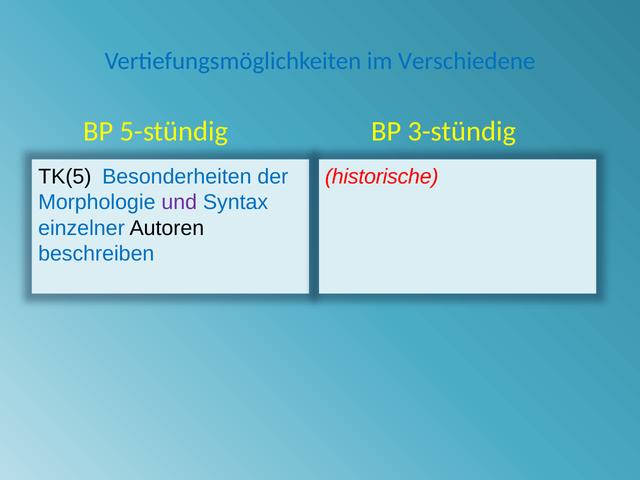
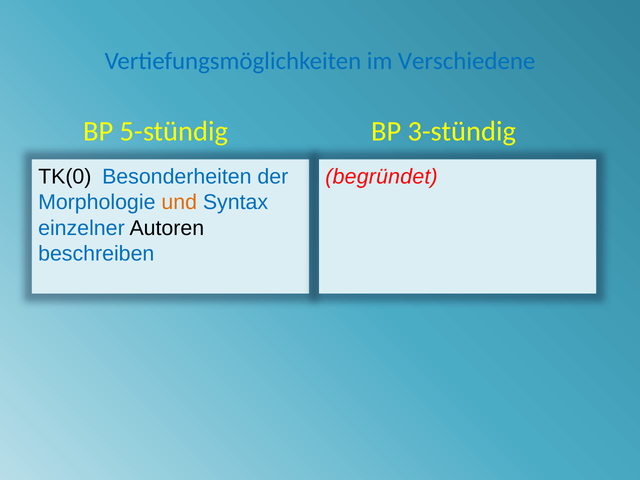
TK(5: TK(5 -> TK(0
historische: historische -> begründet
und colour: purple -> orange
